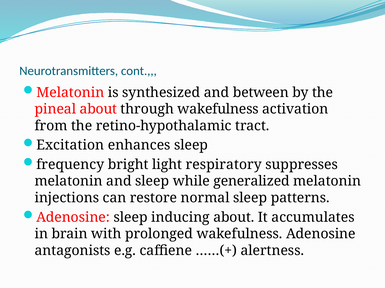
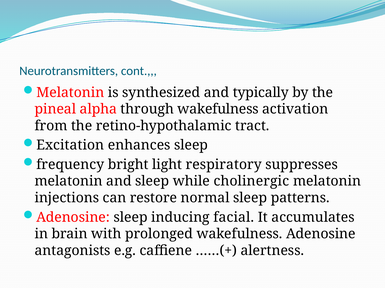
between: between -> typically
pineal about: about -> alpha
generalized: generalized -> cholinergic
inducing about: about -> facial
